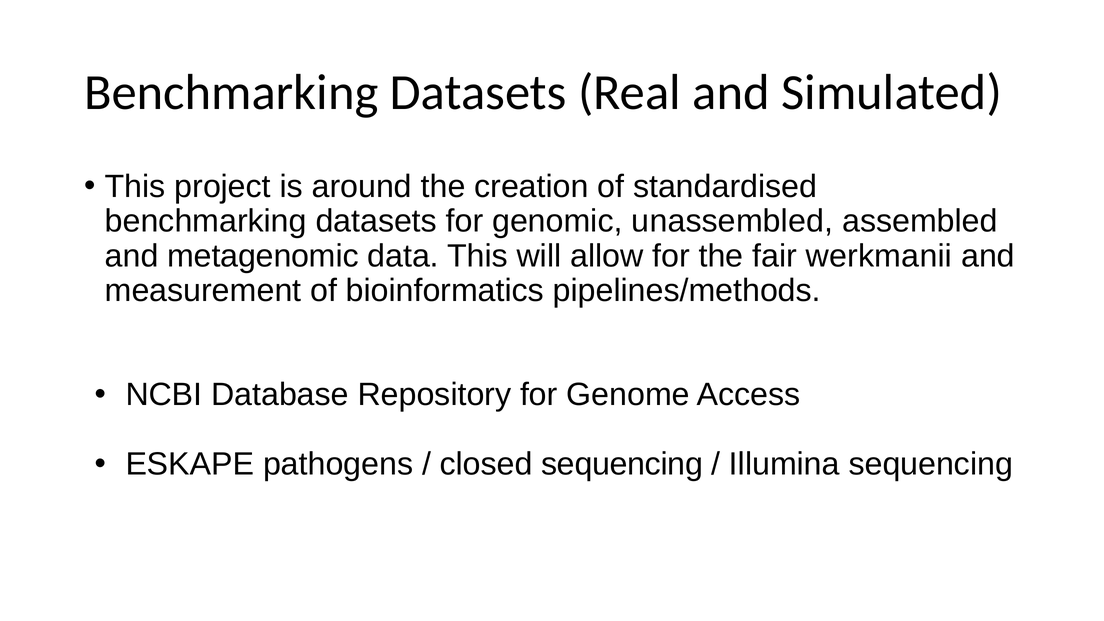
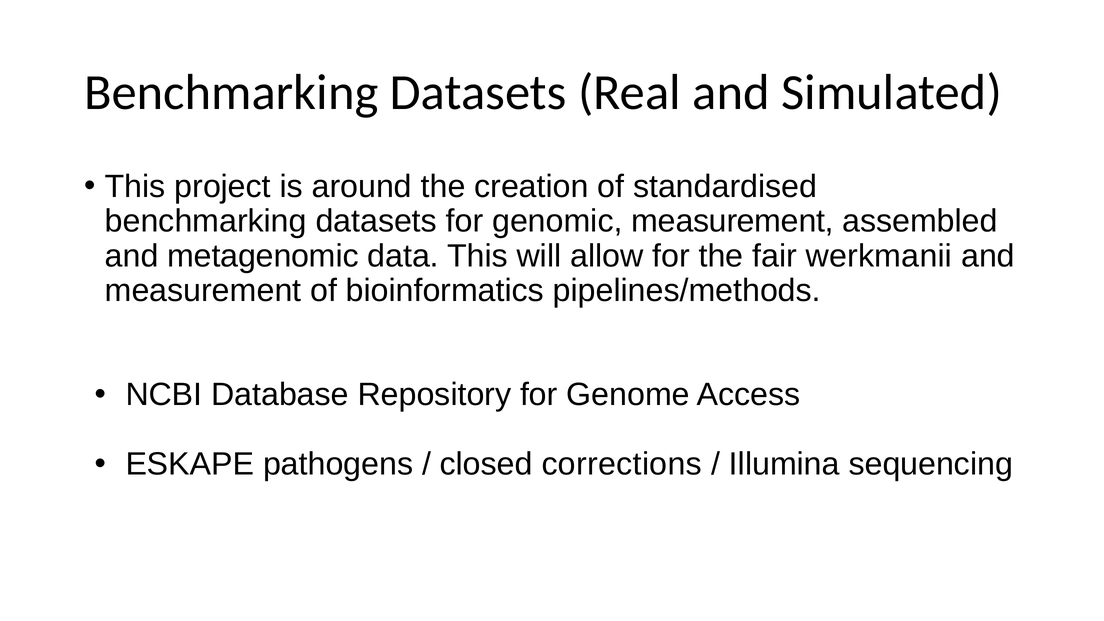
genomic unassembled: unassembled -> measurement
closed sequencing: sequencing -> corrections
